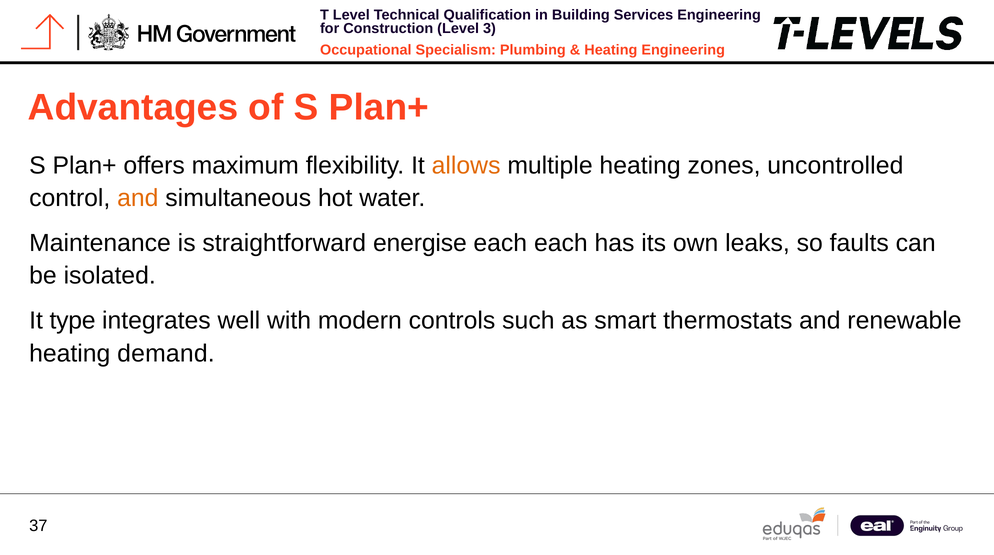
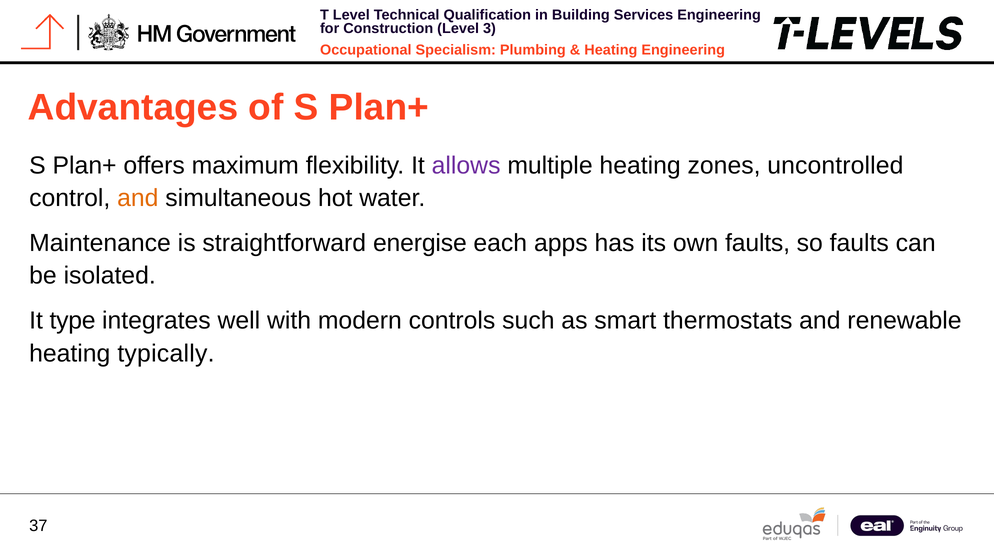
allows colour: orange -> purple
each each: each -> apps
own leaks: leaks -> faults
demand: demand -> typically
